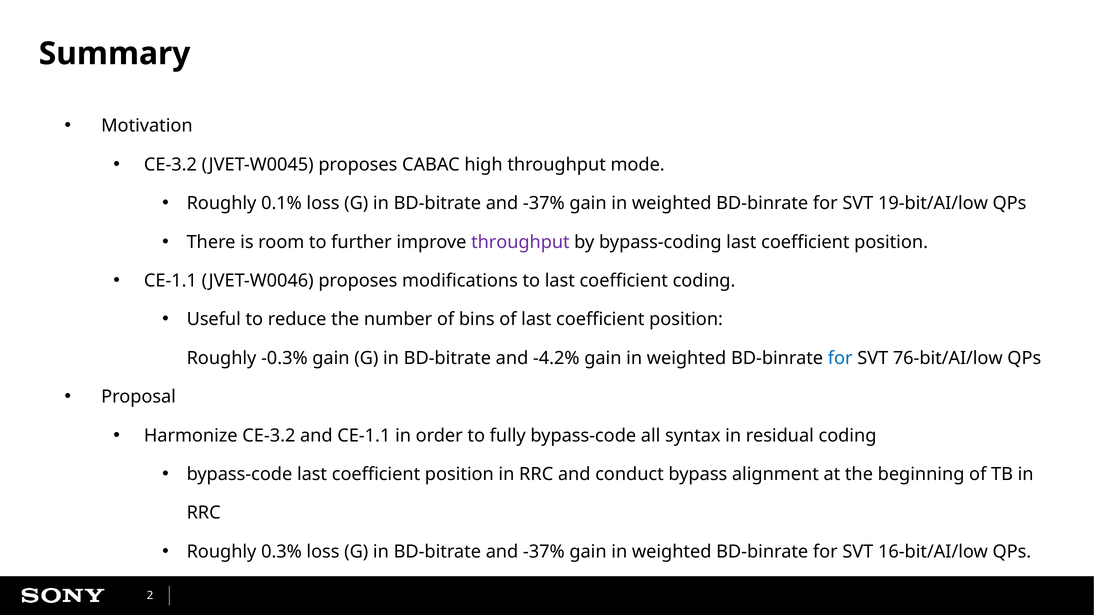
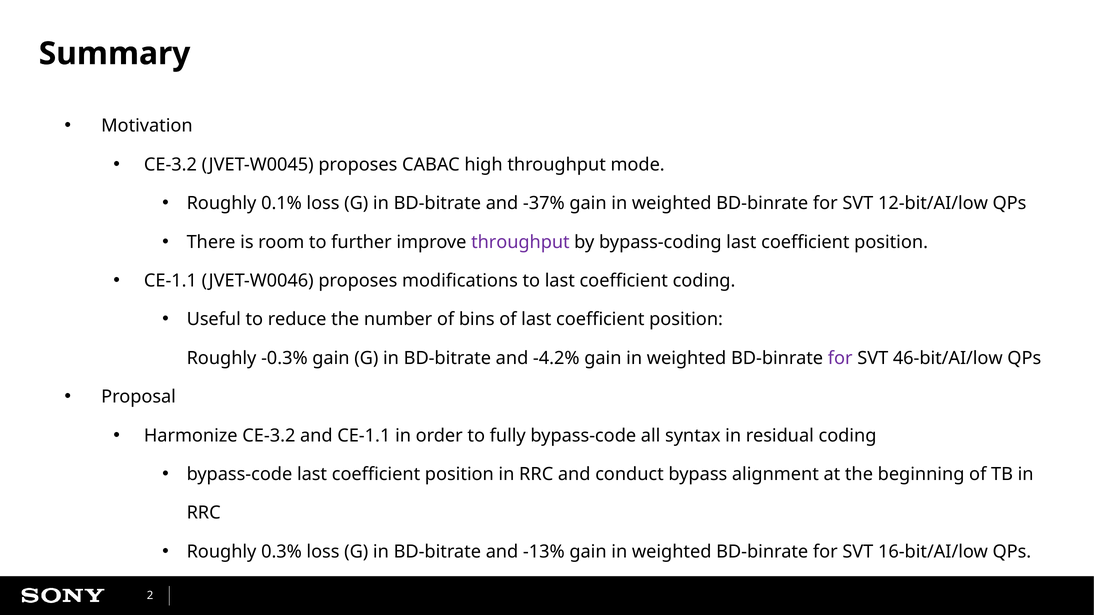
19-bit/AI/low: 19-bit/AI/low -> 12-bit/AI/low
for at (840, 358) colour: blue -> purple
76-bit/AI/low: 76-bit/AI/low -> 46-bit/AI/low
-37% at (544, 552): -37% -> -13%
